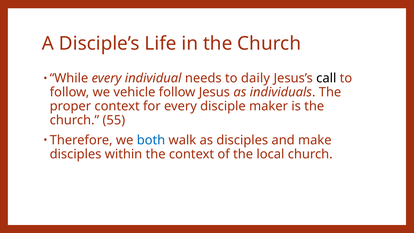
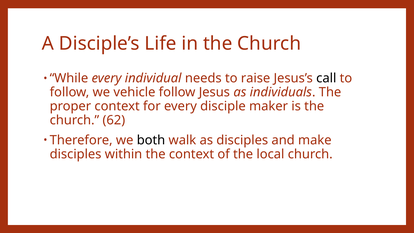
daily: daily -> raise
55: 55 -> 62
both colour: blue -> black
